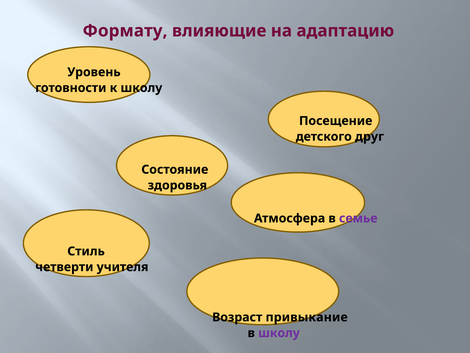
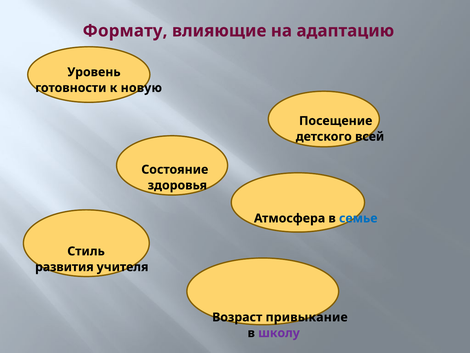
к школу: школу -> новую
друг: друг -> всей
семье colour: purple -> blue
четверти: четверти -> развития
